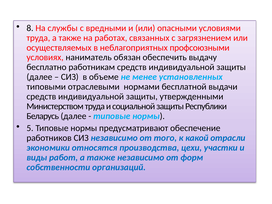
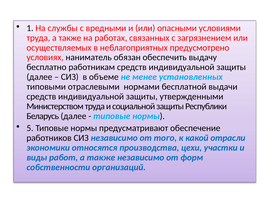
8: 8 -> 1
профсоюзными: профсоюзными -> предусмотрено
